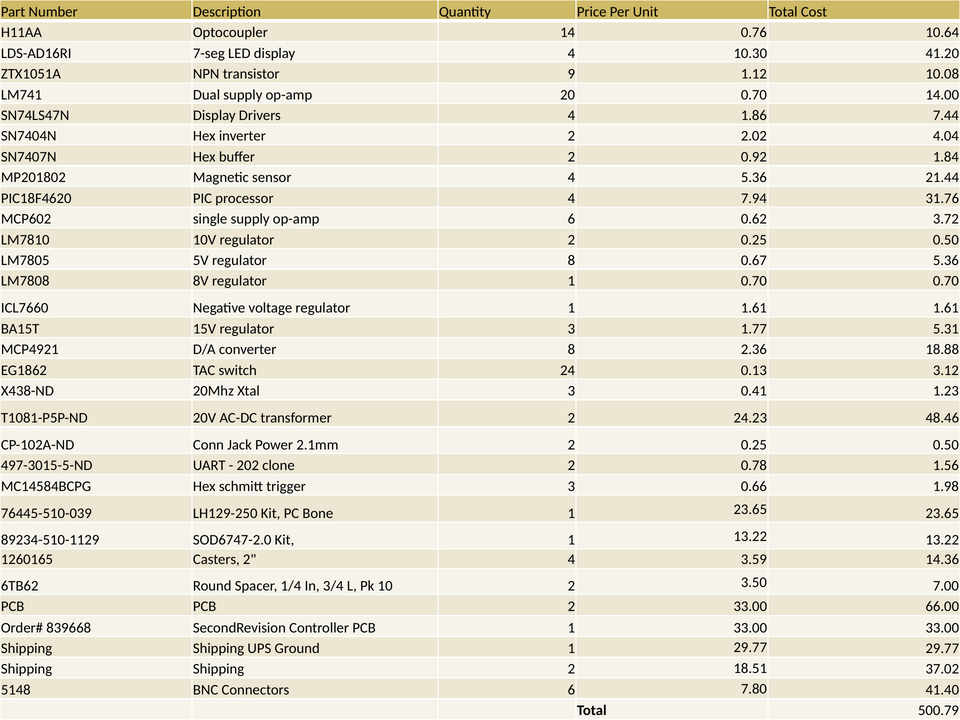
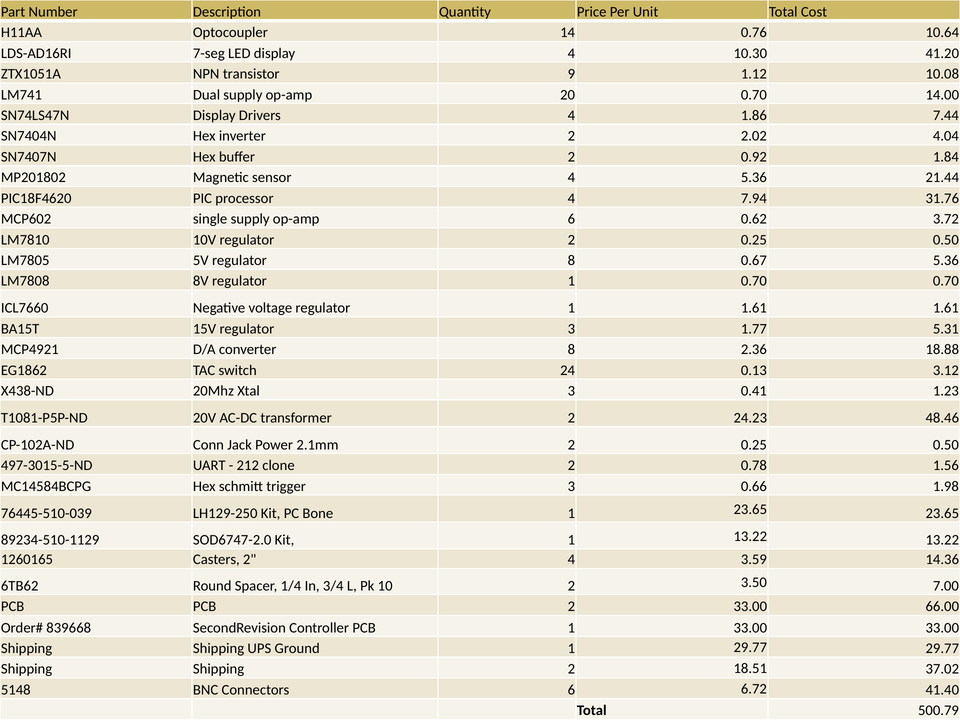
202: 202 -> 212
7.80: 7.80 -> 6.72
